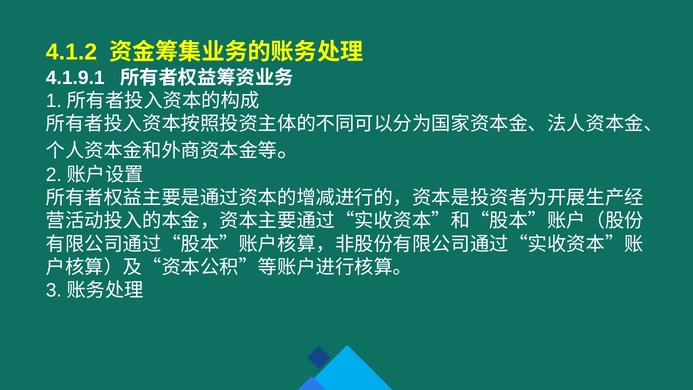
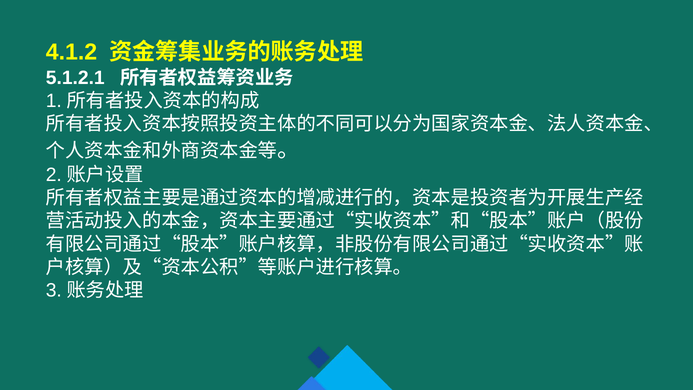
4.1.9.1: 4.1.9.1 -> 5.1.2.1
